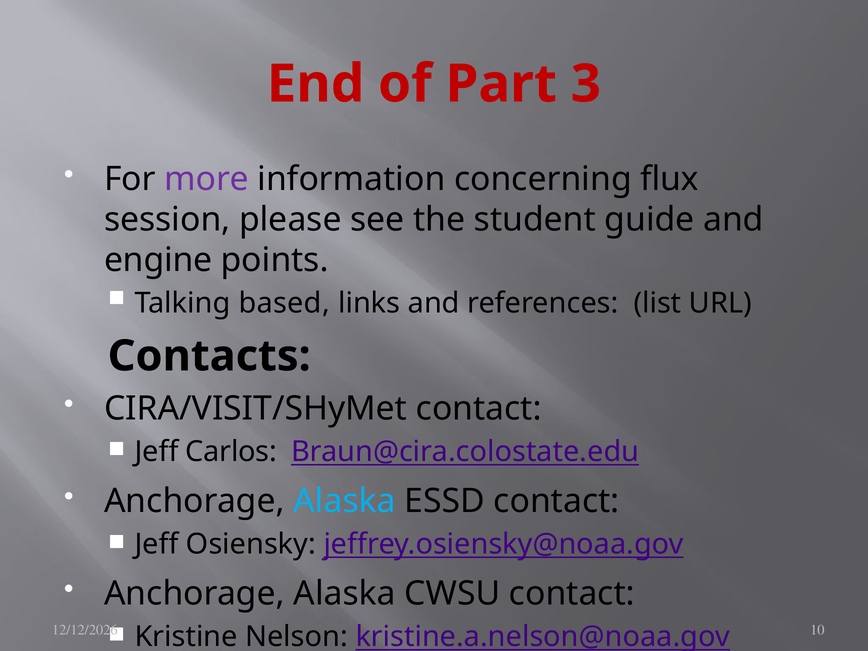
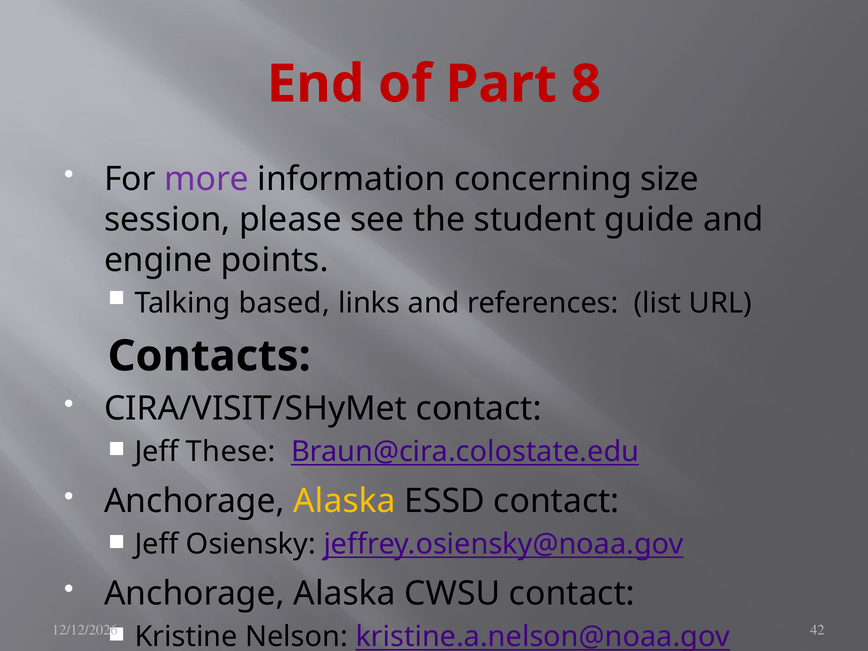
3: 3 -> 8
flux: flux -> size
Carlos: Carlos -> These
Alaska at (345, 501) colour: light blue -> yellow
10: 10 -> 42
